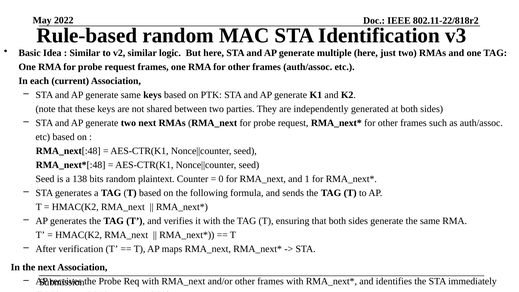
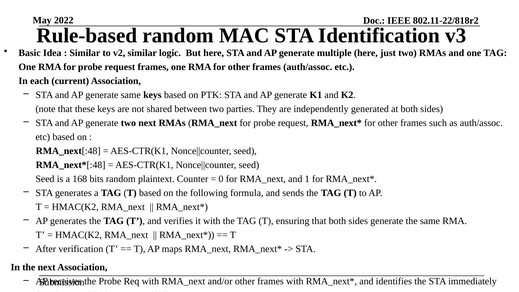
138: 138 -> 168
